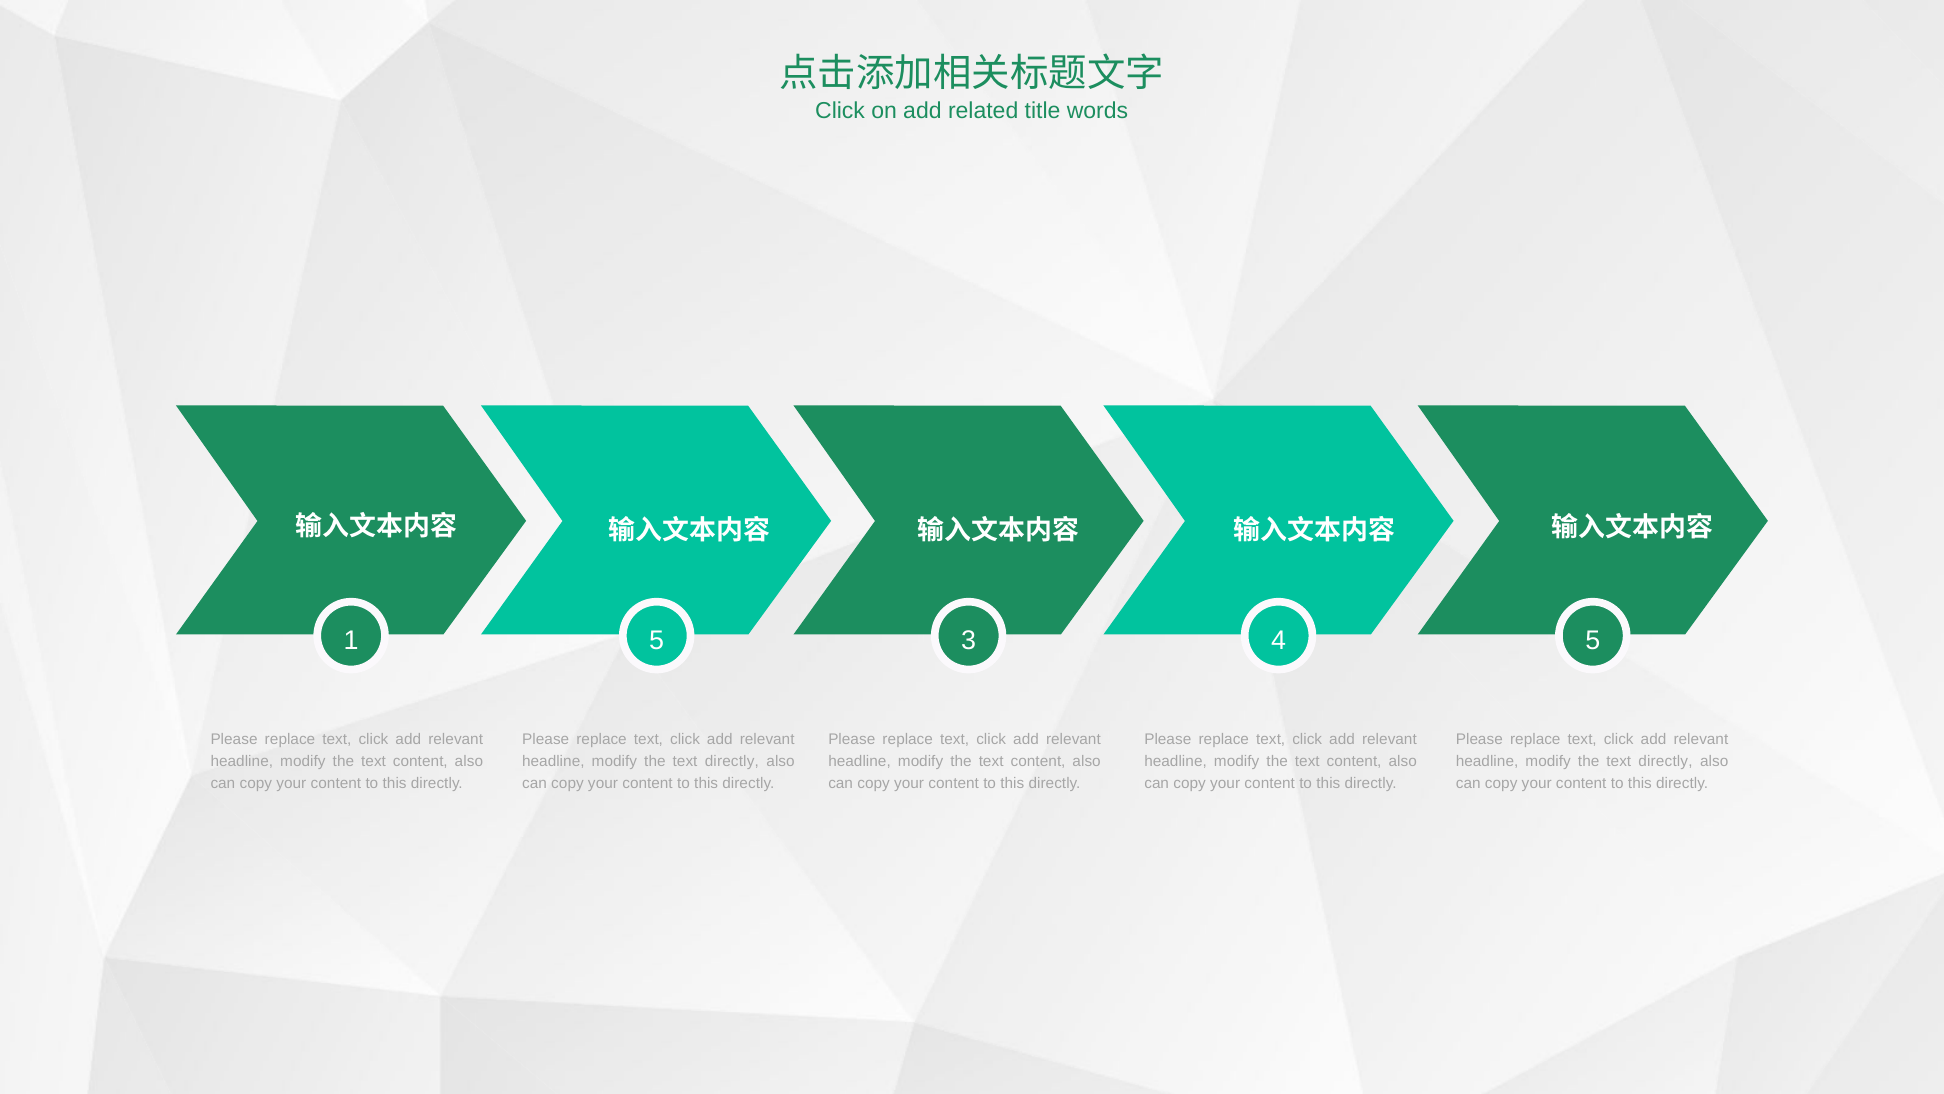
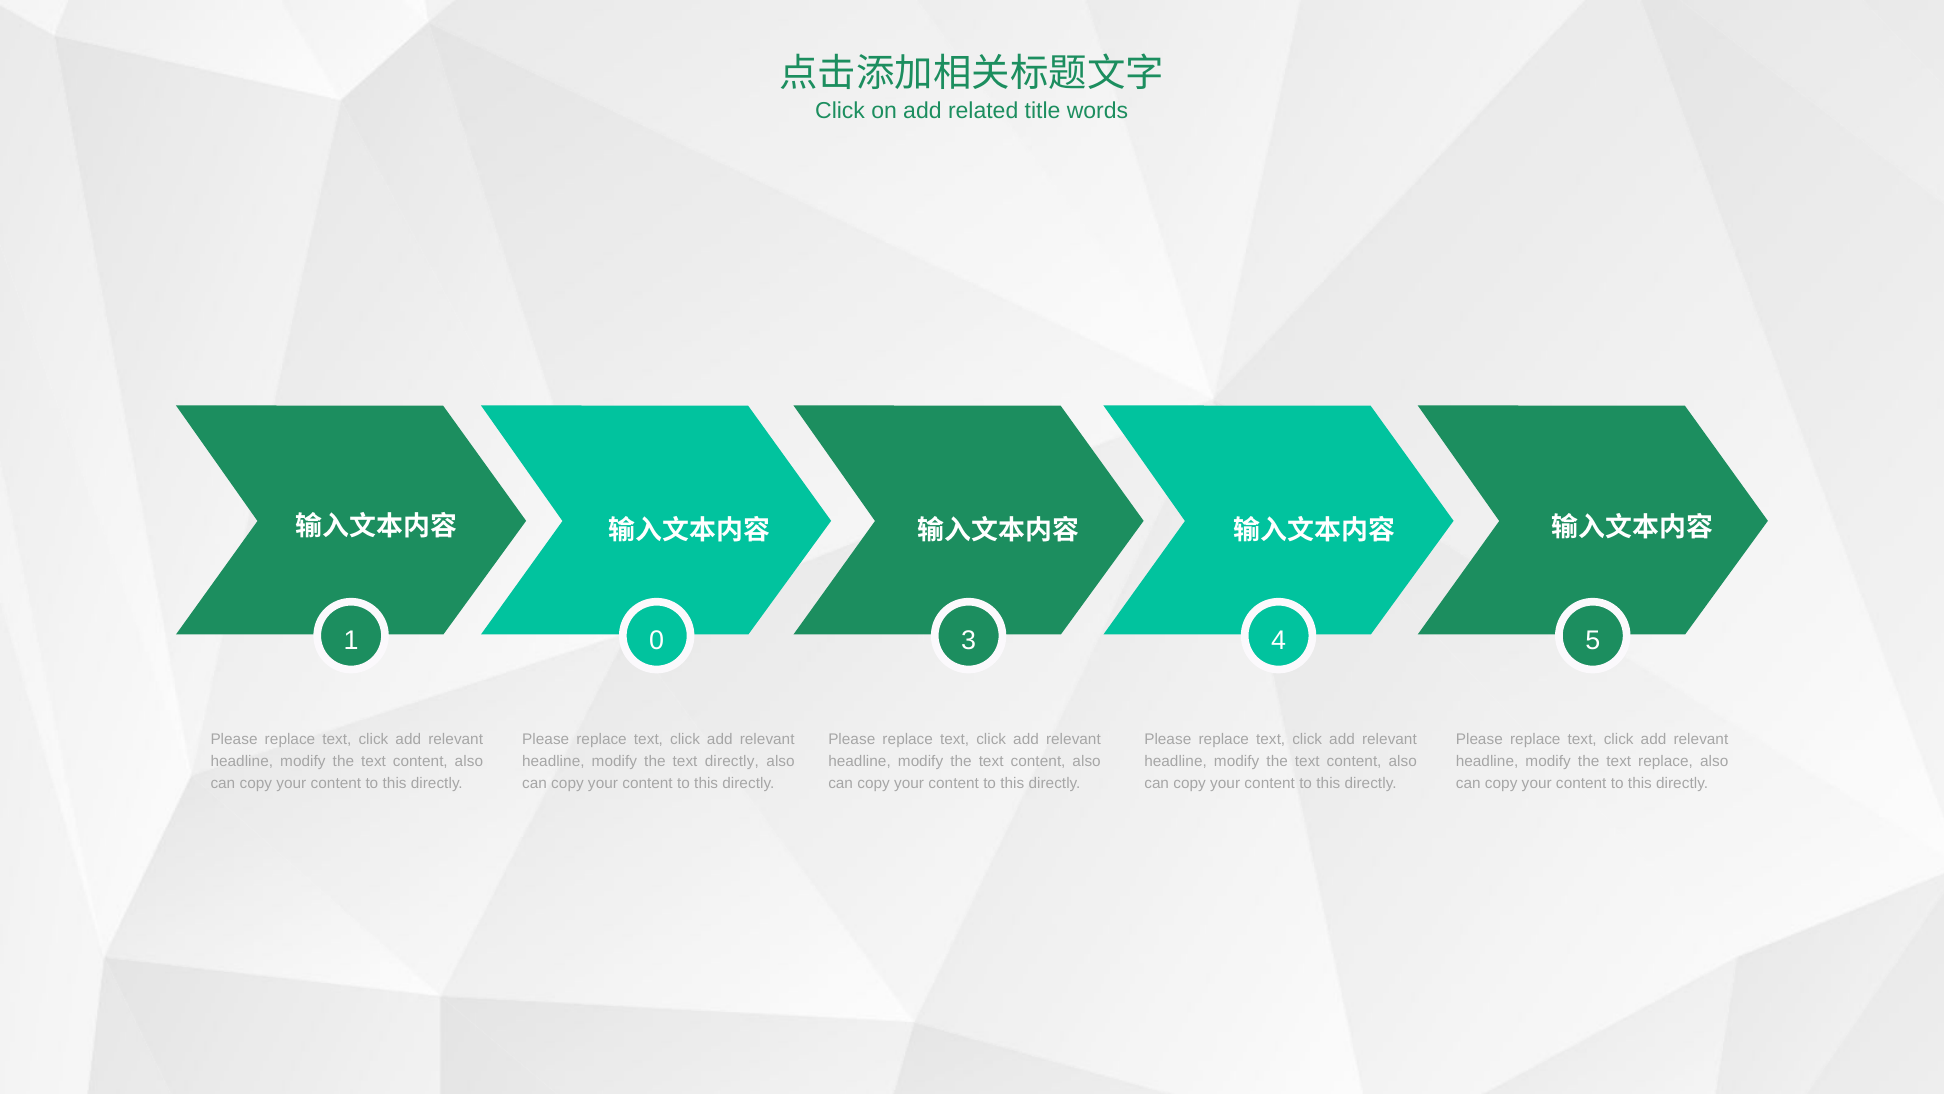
1 5: 5 -> 0
directly at (1666, 761): directly -> replace
